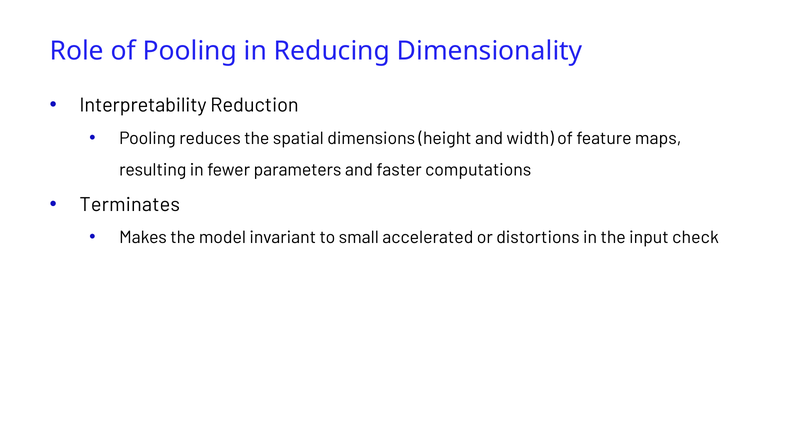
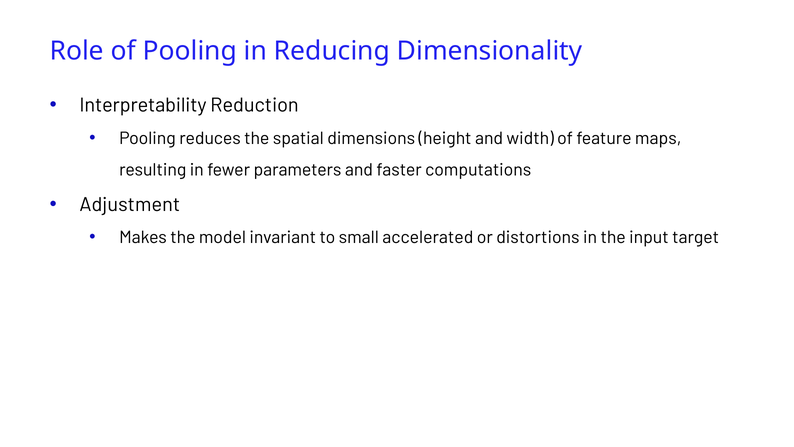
Terminates: Terminates -> Adjustment
check: check -> target
